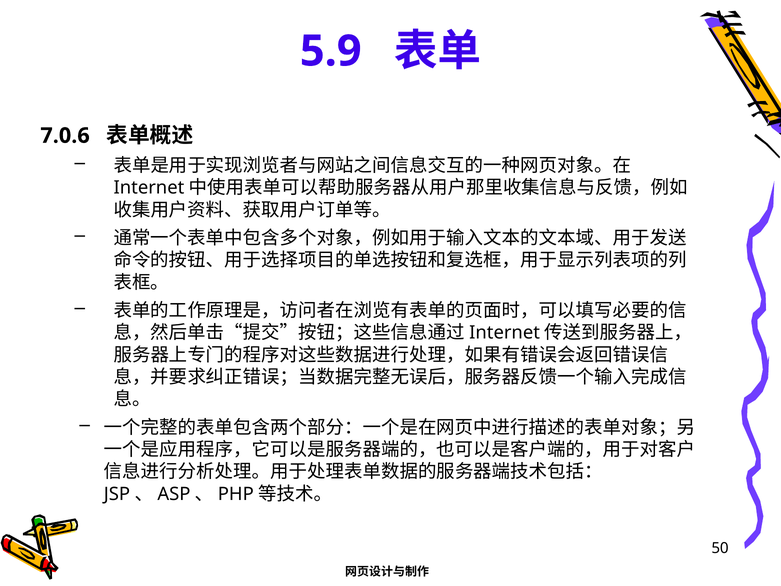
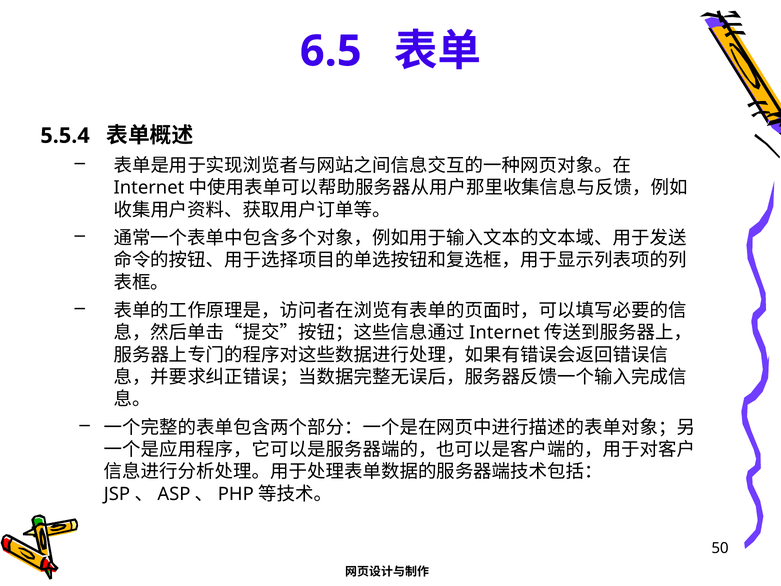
5.9: 5.9 -> 6.5
7.0.6: 7.0.6 -> 5.5.4
